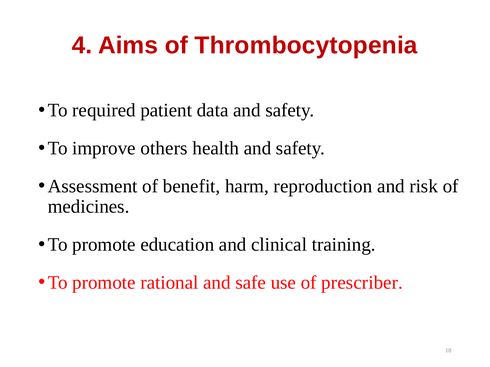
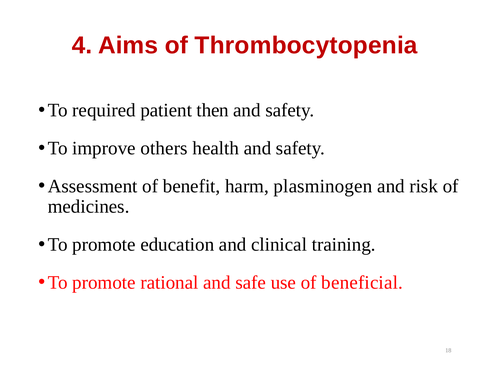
data: data -> then
reproduction: reproduction -> plasminogen
prescriber: prescriber -> beneficial
